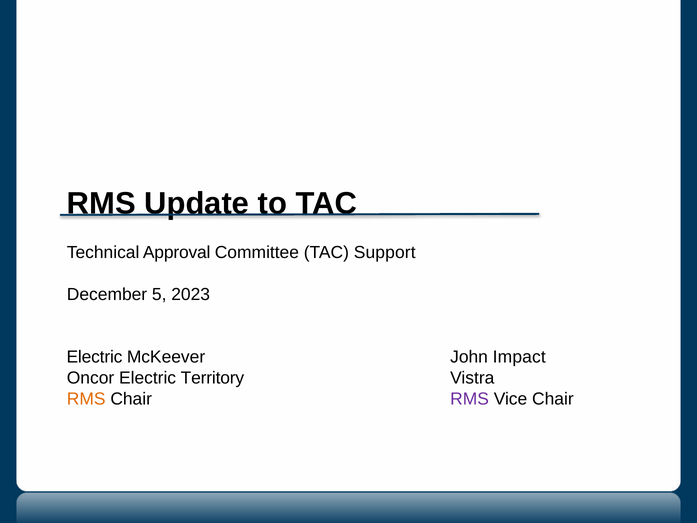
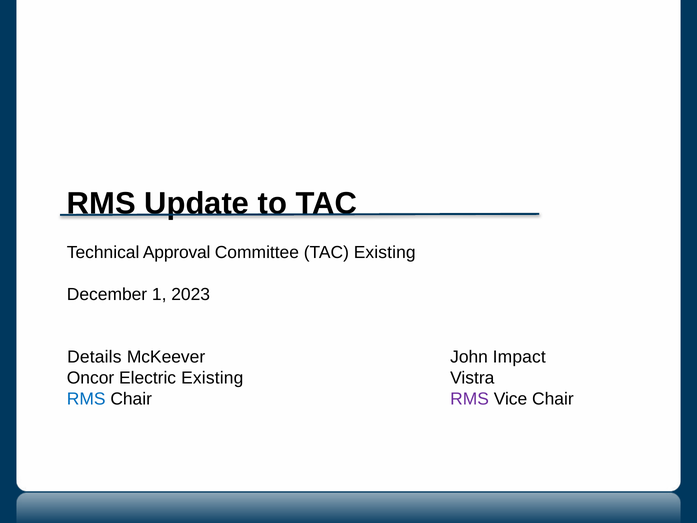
TAC Support: Support -> Existing
5: 5 -> 1
Electric at (95, 357): Electric -> Details
Electric Territory: Territory -> Existing
RMS at (86, 399) colour: orange -> blue
